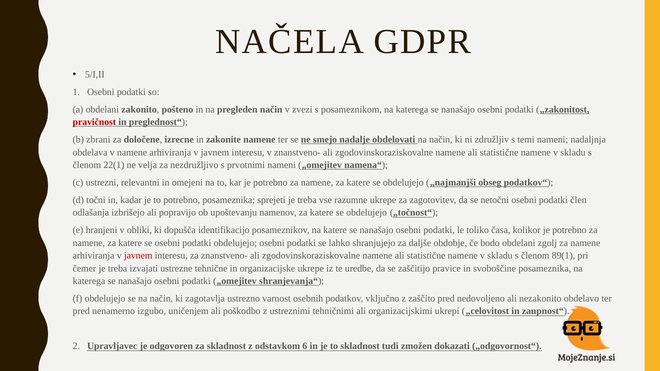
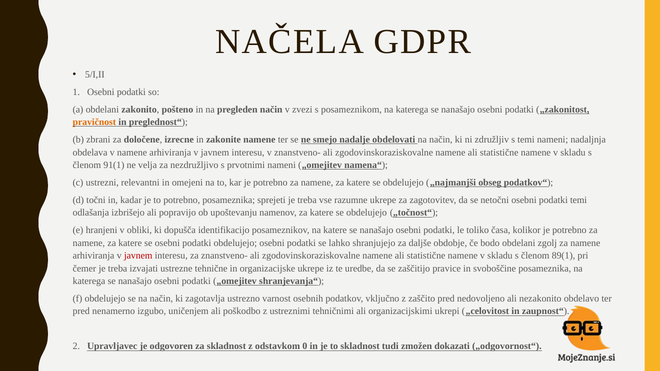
pravičnost colour: red -> orange
22(1: 22(1 -> 91(1
podatki člen: člen -> temi
6: 6 -> 0
